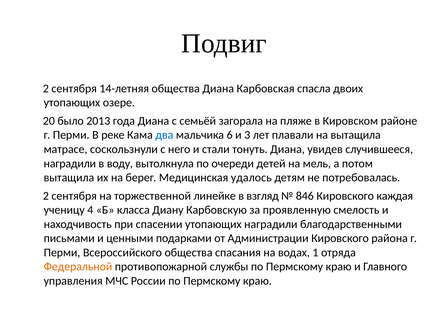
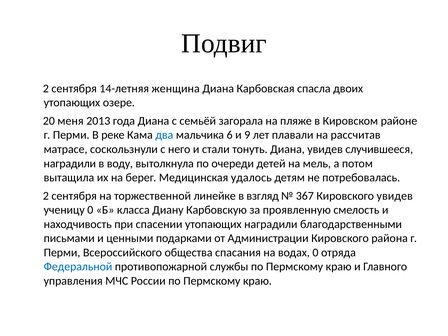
14-летняя общества: общества -> женщина
было: было -> меня
3: 3 -> 9
на вытащила: вытащила -> рассчитав
846: 846 -> 367
Кировского каждая: каждая -> увидев
ученицу 4: 4 -> 0
водах 1: 1 -> 0
Федеральной colour: orange -> blue
